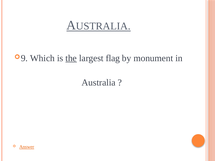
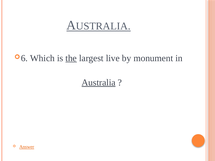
9: 9 -> 6
flag: flag -> live
Australia underline: none -> present
